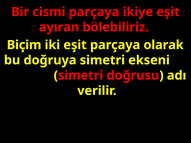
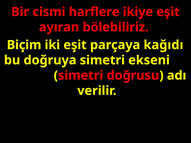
cismi parçaya: parçaya -> harflere
olarak: olarak -> kağıdı
